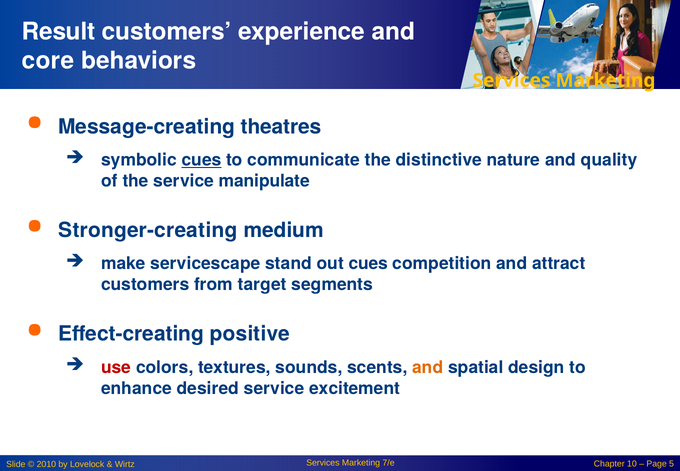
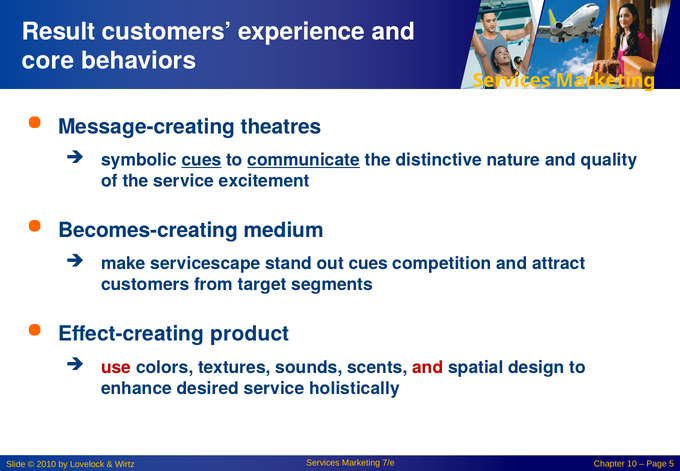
communicate underline: none -> present
manipulate: manipulate -> excitement
Stronger-creating: Stronger-creating -> Becomes-creating
positive: positive -> product
and at (428, 367) colour: orange -> red
excitement: excitement -> holistically
